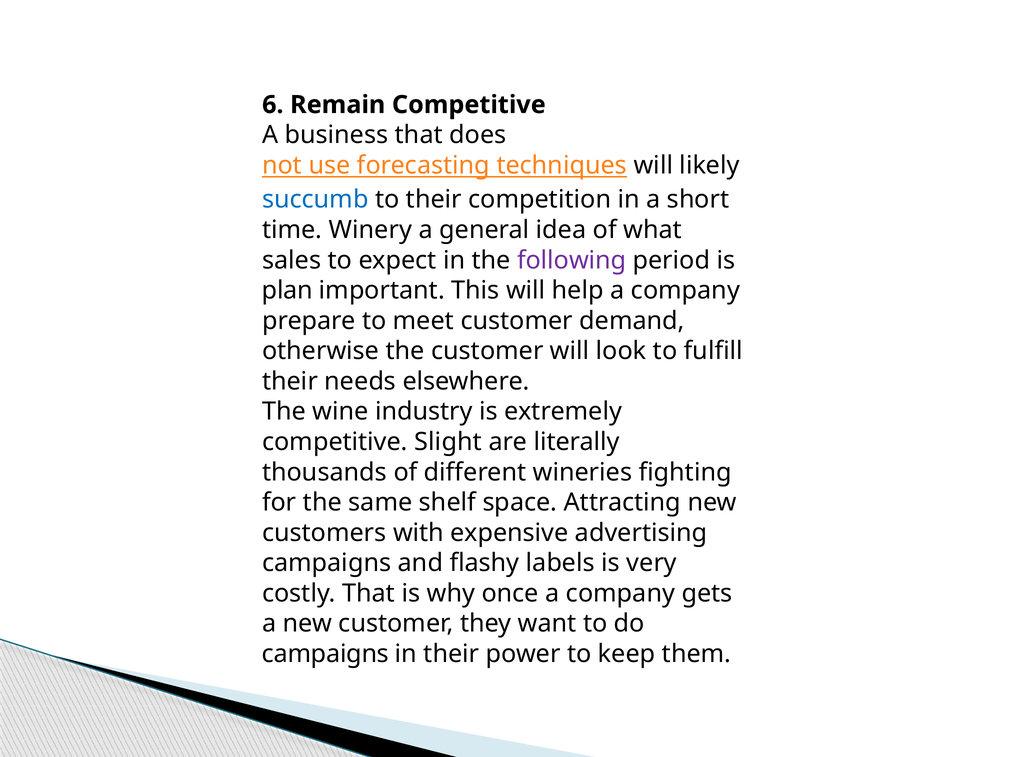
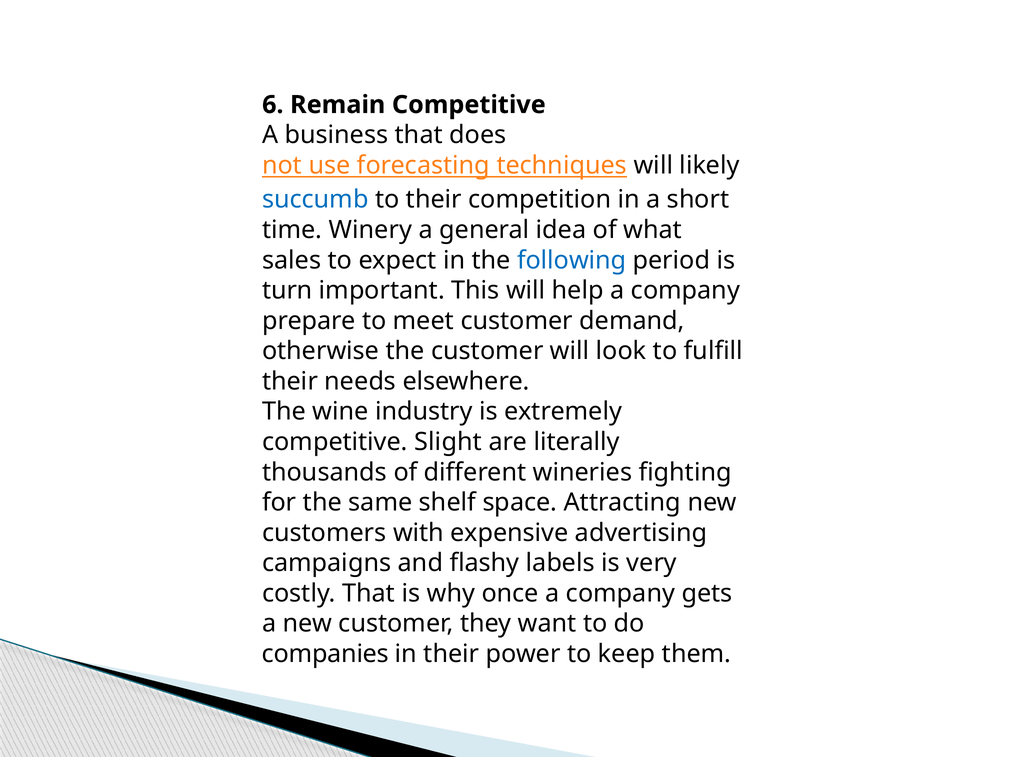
following colour: purple -> blue
plan: plan -> turn
campaigns at (325, 654): campaigns -> companies
